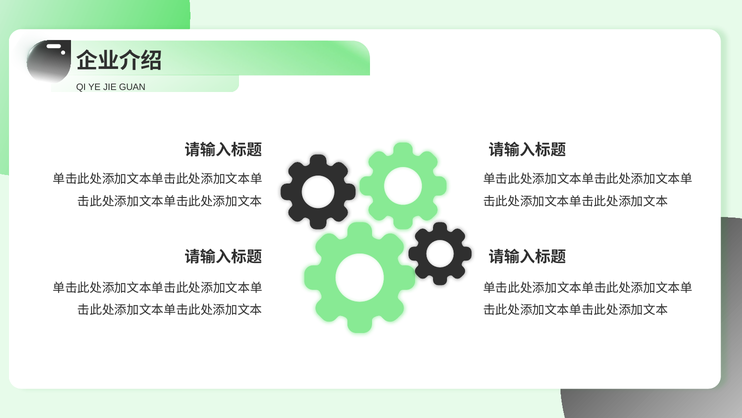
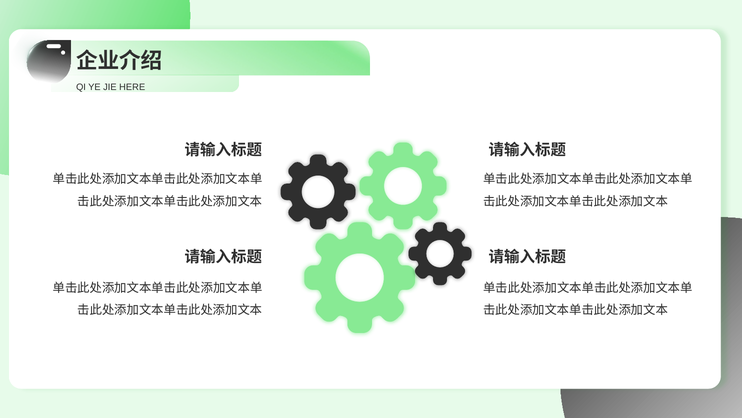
GUAN: GUAN -> HERE
